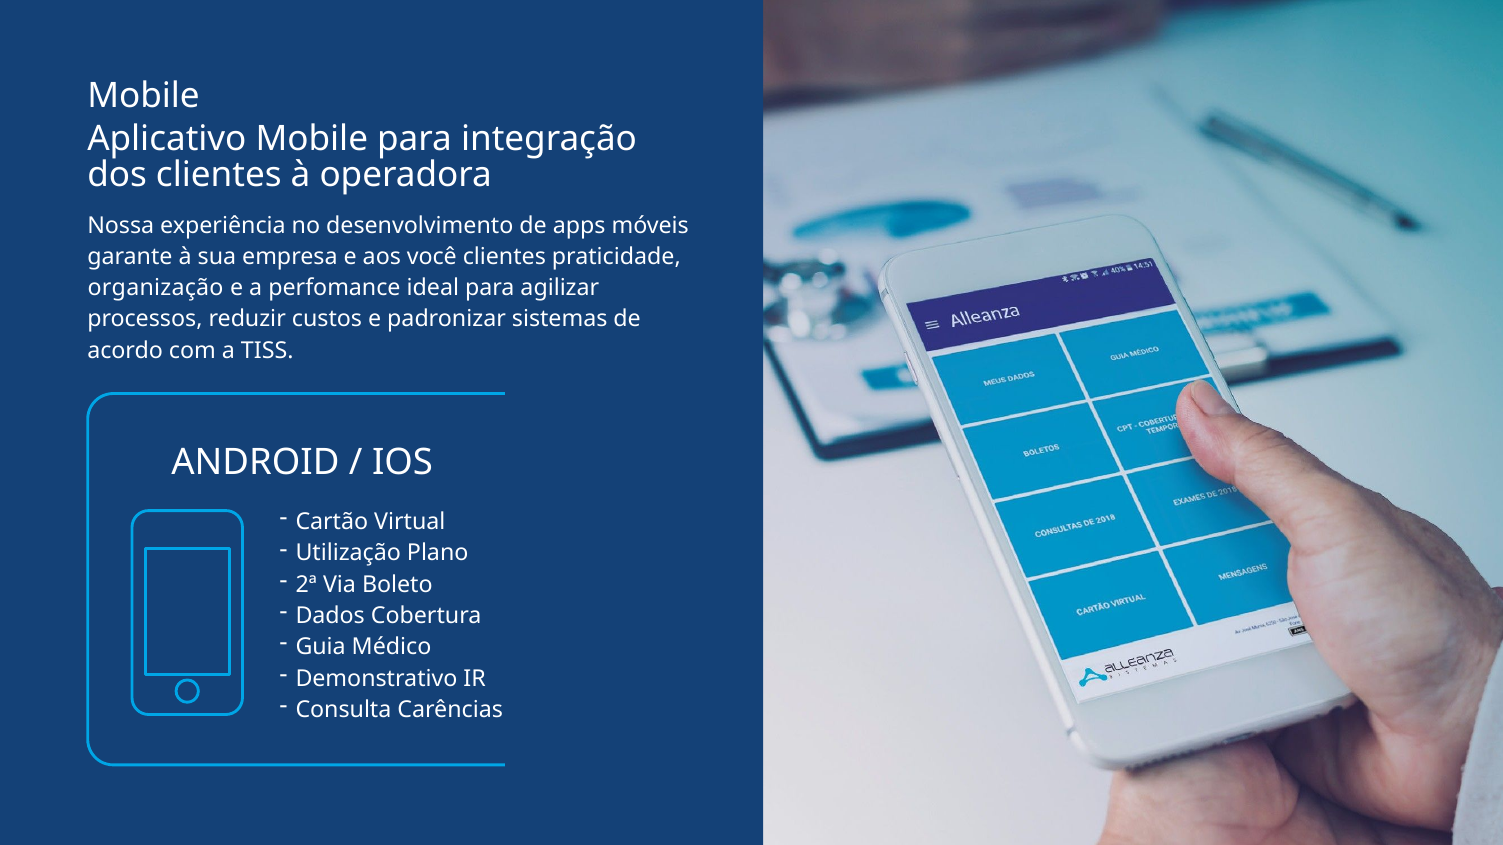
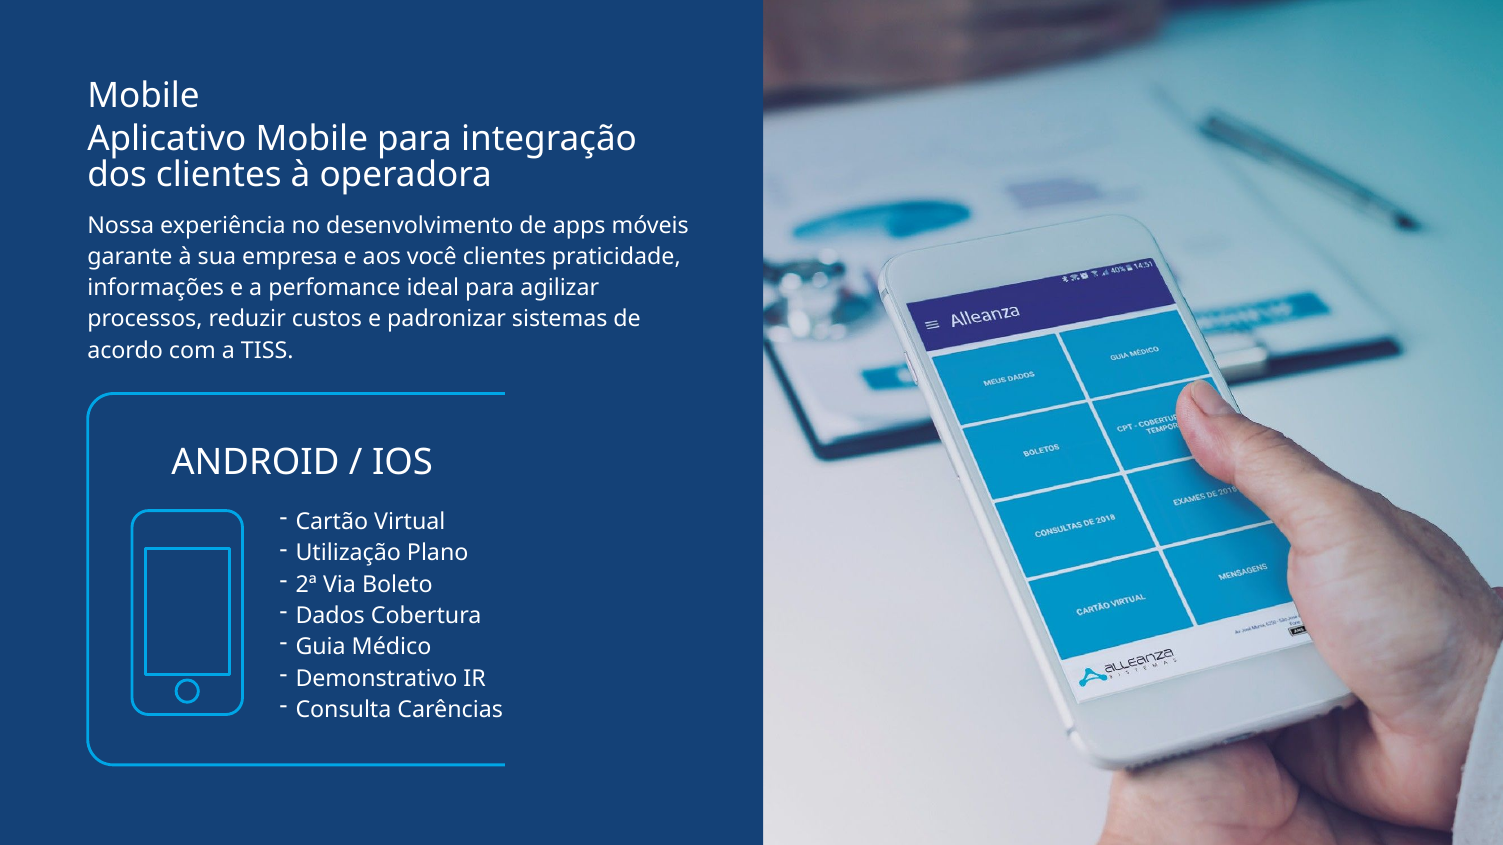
organização: organização -> informações
